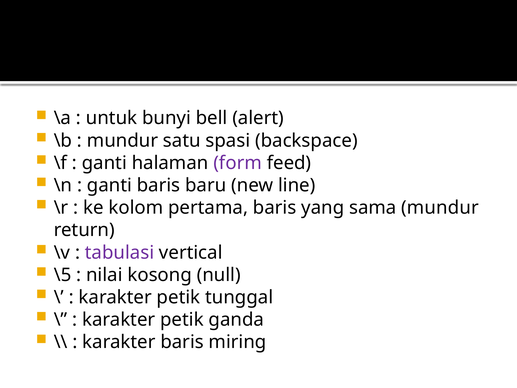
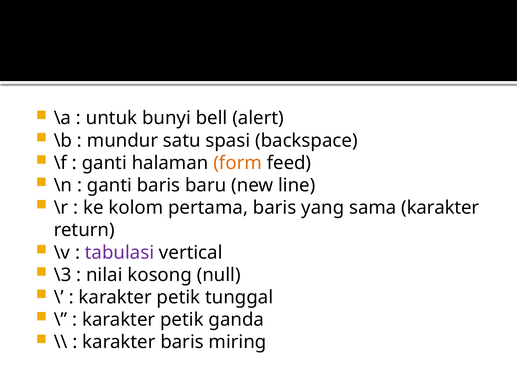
form colour: purple -> orange
sama mundur: mundur -> karakter
\5: \5 -> \3
